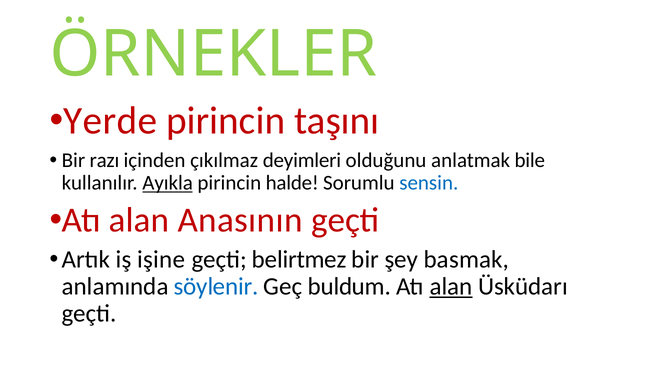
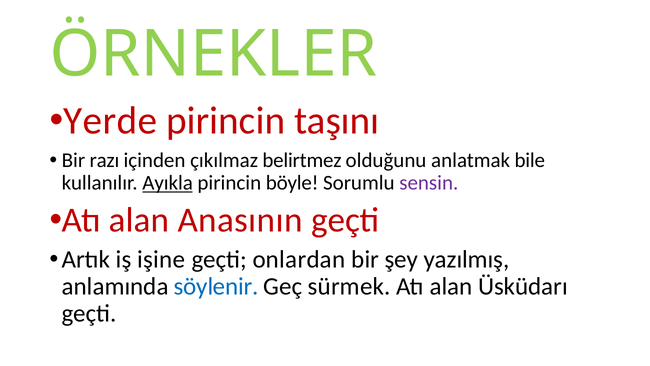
deyimleri: deyimleri -> belirtmez
halde: halde -> böyle
sensin colour: blue -> purple
belirtmez: belirtmez -> onlardan
basmak: basmak -> yazılmış
buldum: buldum -> sürmek
alan at (451, 286) underline: present -> none
